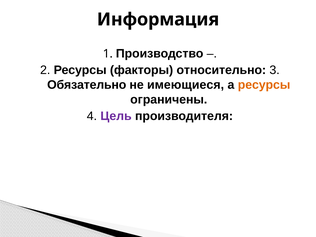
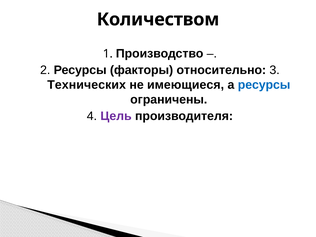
Информация: Информация -> Количеством
Обязательно: Обязательно -> Технических
ресурсы at (264, 85) colour: orange -> blue
